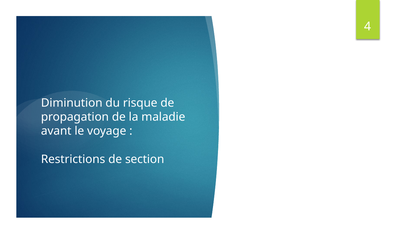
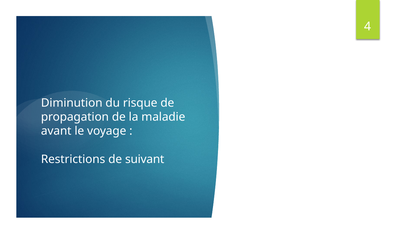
section: section -> suivant
